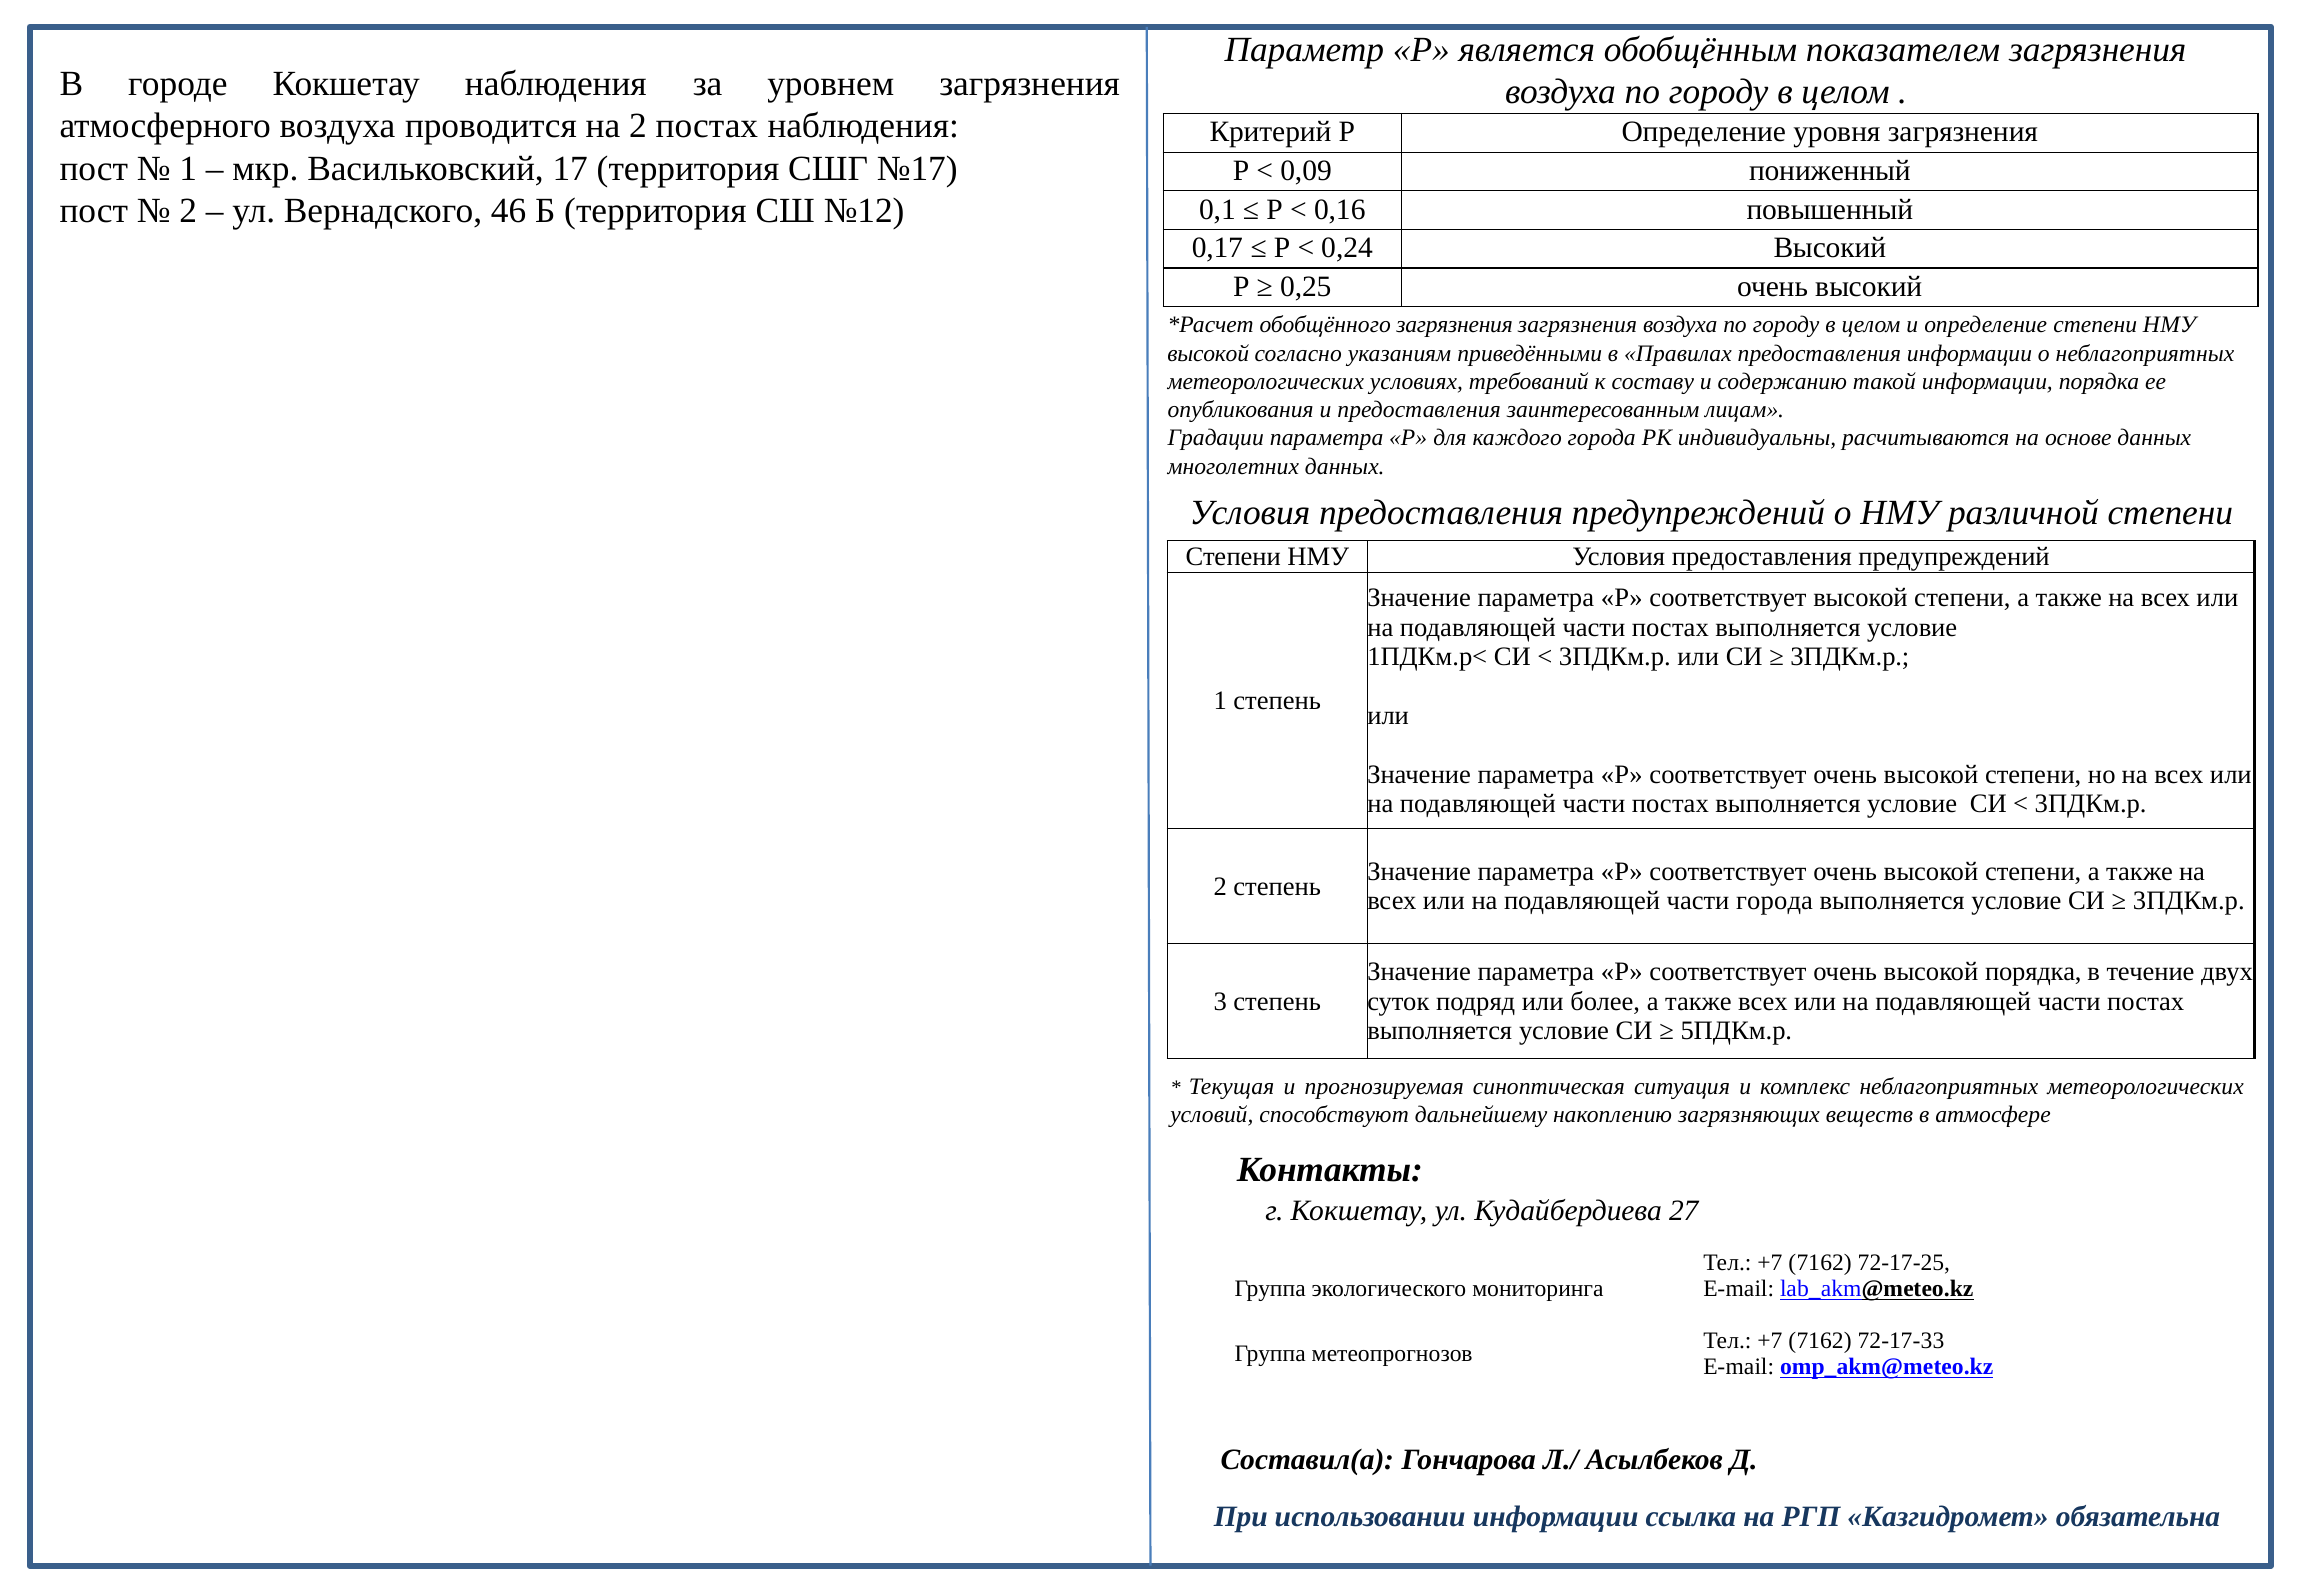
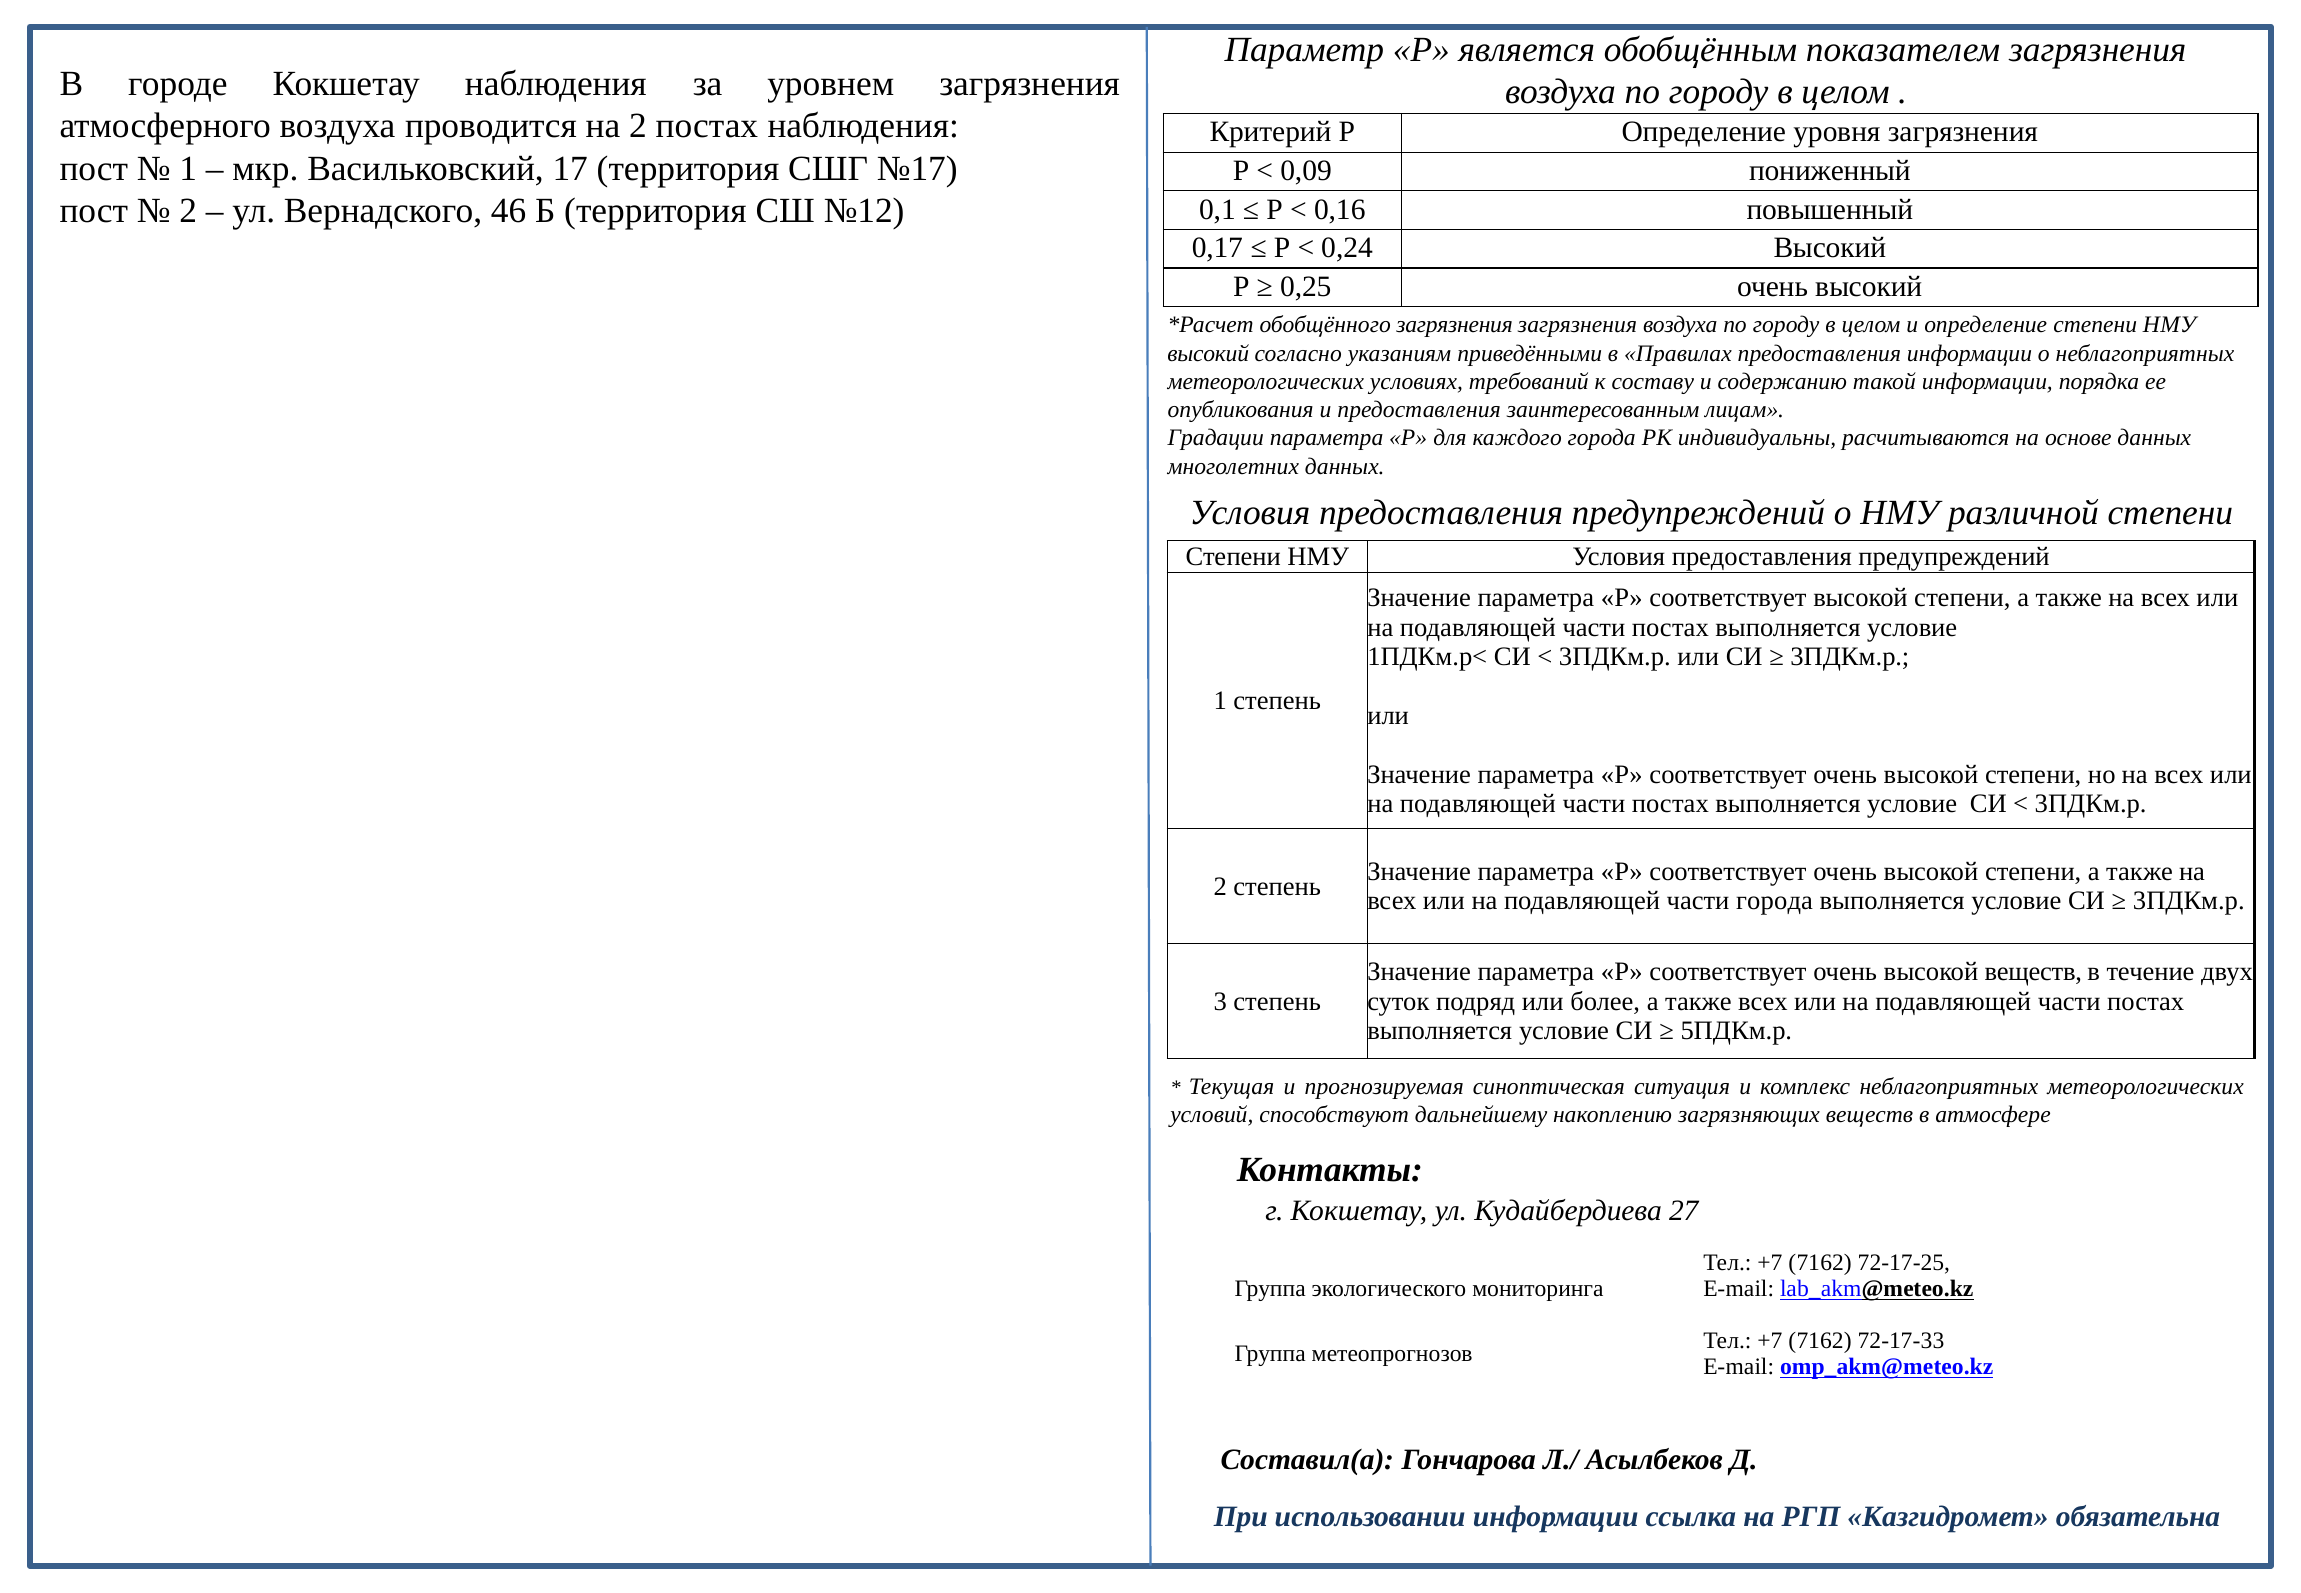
высокой at (1208, 353): высокой -> высокий
высокой порядка: порядка -> веществ
